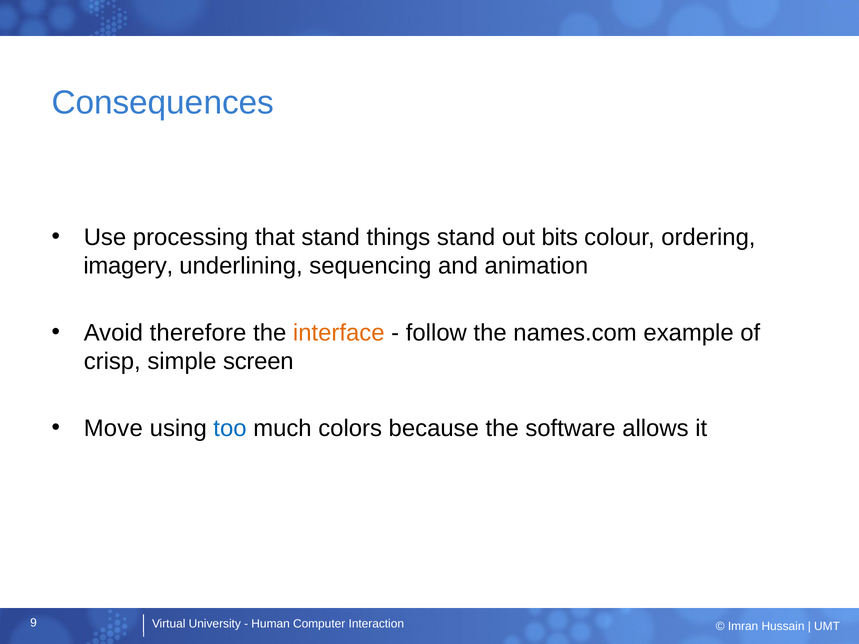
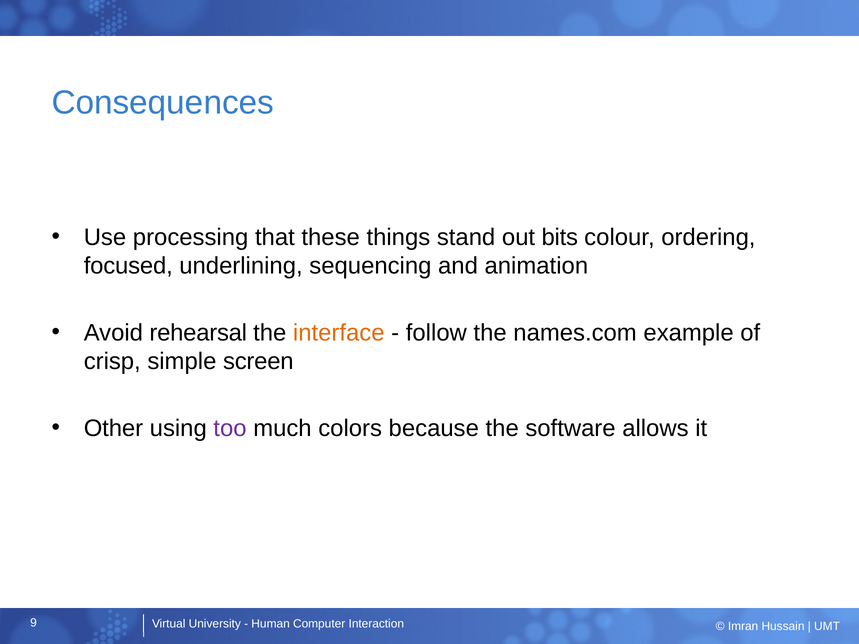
that stand: stand -> these
imagery: imagery -> focused
therefore: therefore -> rehearsal
Move: Move -> Other
too colour: blue -> purple
